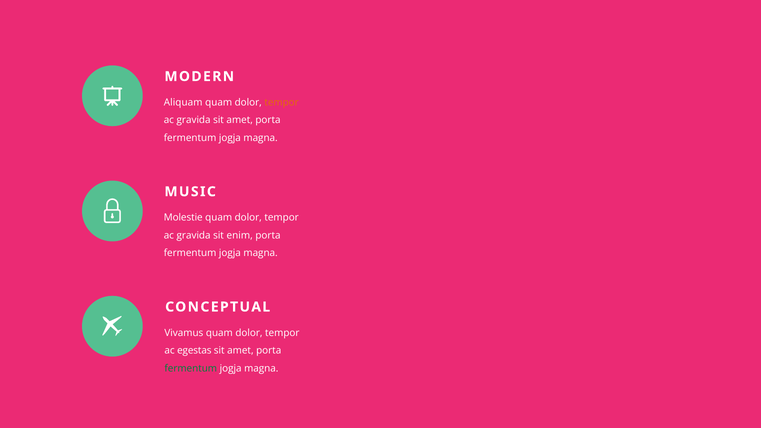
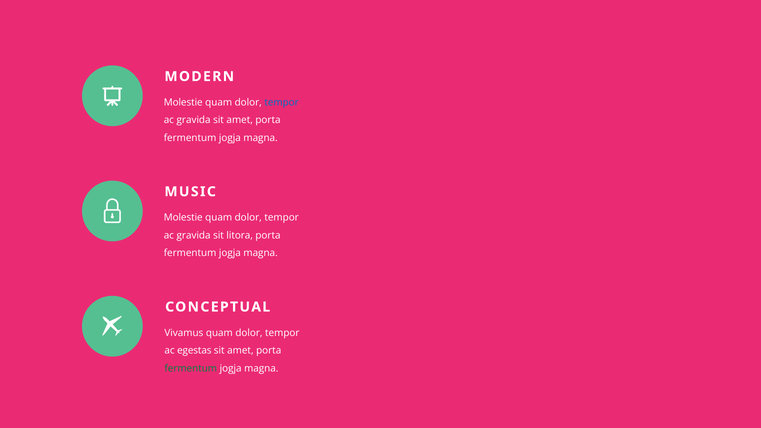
Aliquam at (183, 102): Aliquam -> Molestie
tempor at (282, 102) colour: orange -> blue
enim: enim -> litora
